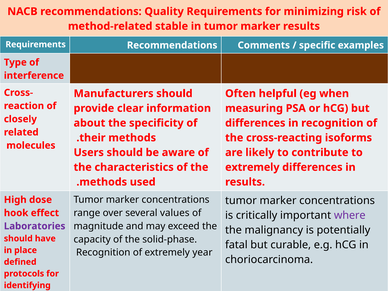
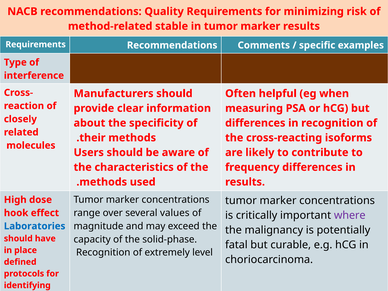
extremely at (252, 167): extremely -> frequency
Laboratories colour: purple -> blue
year: year -> level
